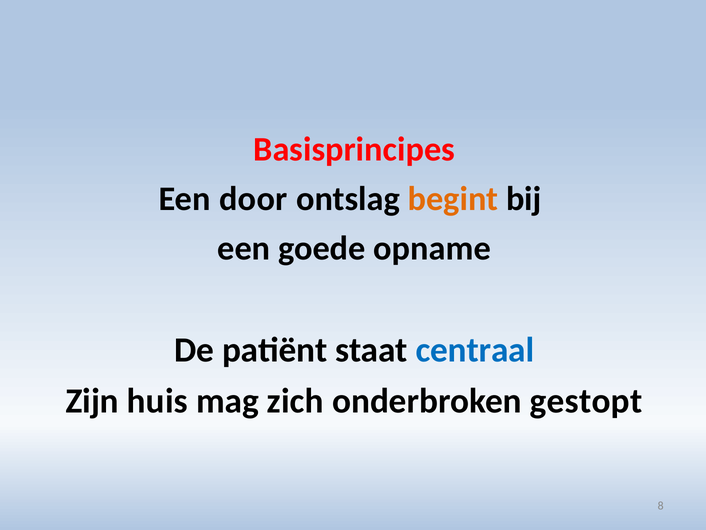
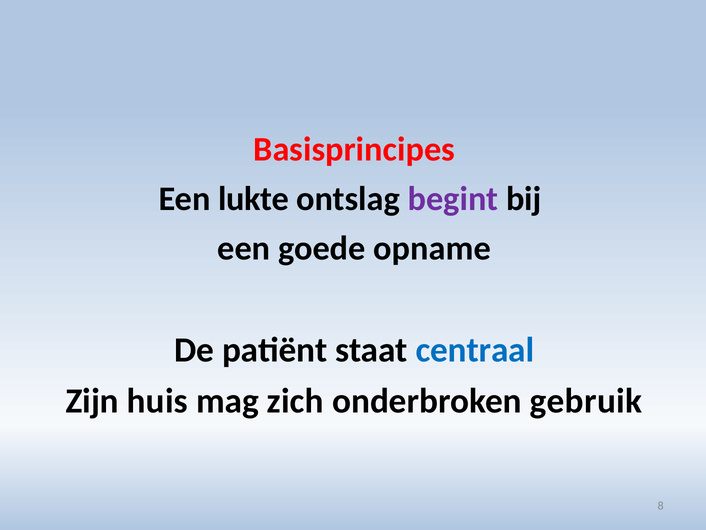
door: door -> lukte
begint colour: orange -> purple
gestopt: gestopt -> gebruik
